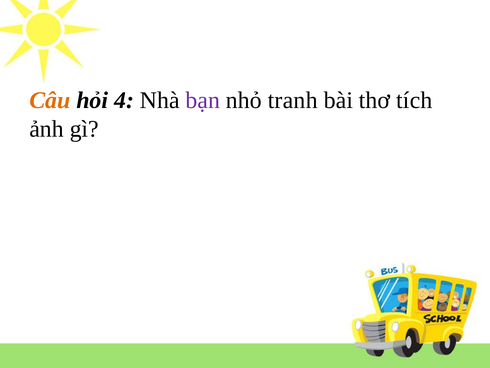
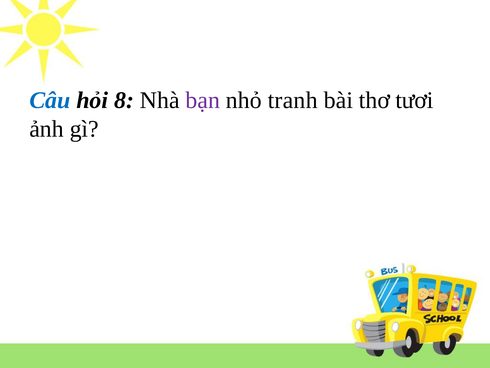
Câu colour: orange -> blue
4: 4 -> 8
tích: tích -> tươi
